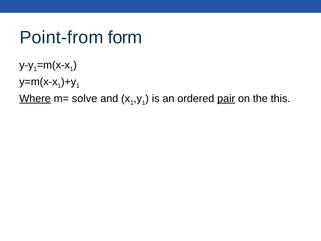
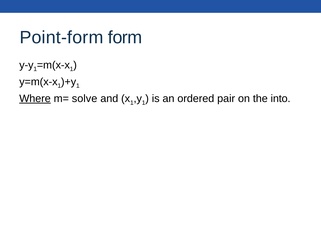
Point-from: Point-from -> Point-form
pair underline: present -> none
this: this -> into
